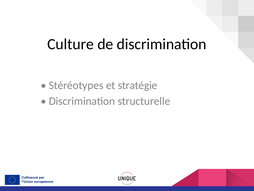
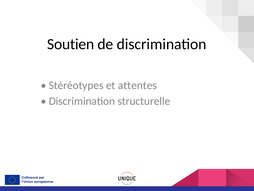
Culture: Culture -> Soutien
stratégie: stratégie -> attentes
